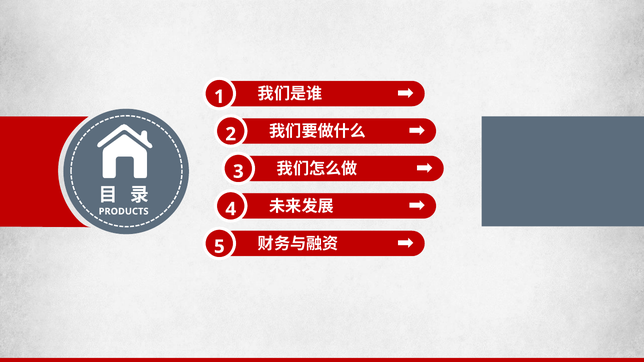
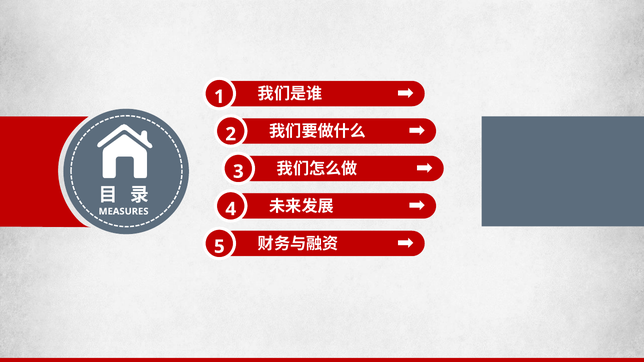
PRODUCTS: PRODUCTS -> MEASURES
